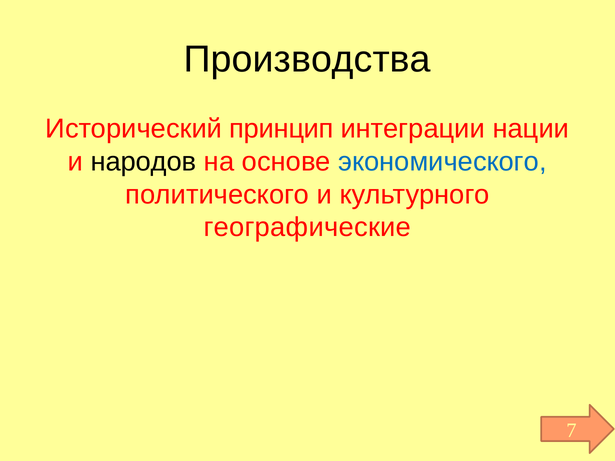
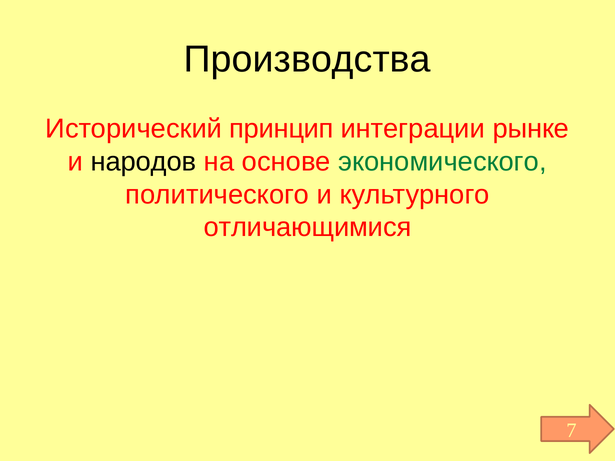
нации: нации -> рынке
экономического colour: blue -> green
географические: географические -> отличающимися
